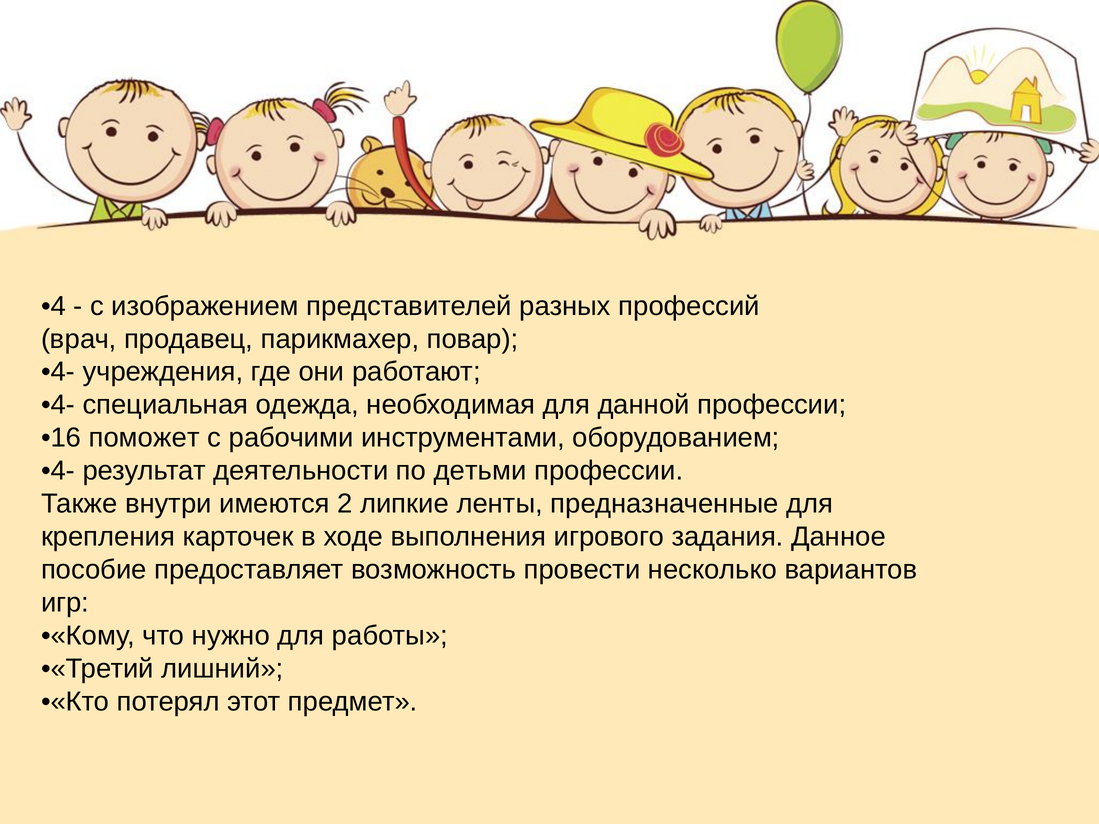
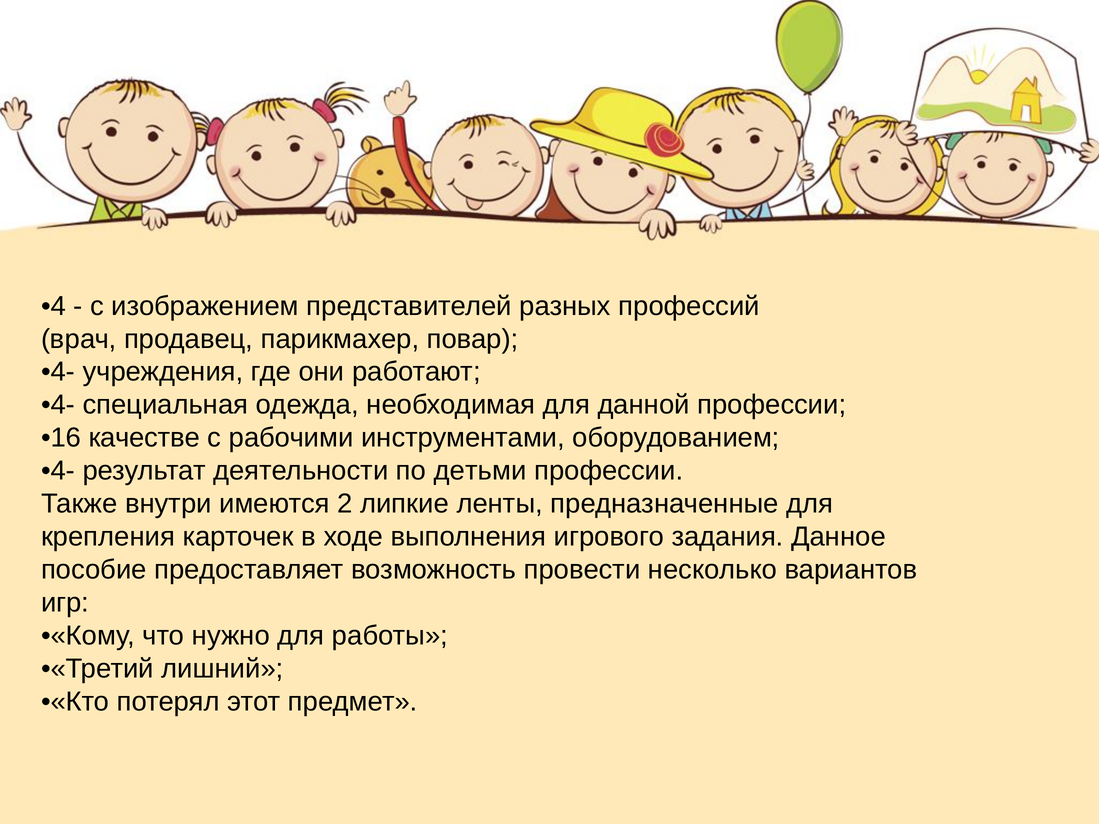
поможет: поможет -> качестве
